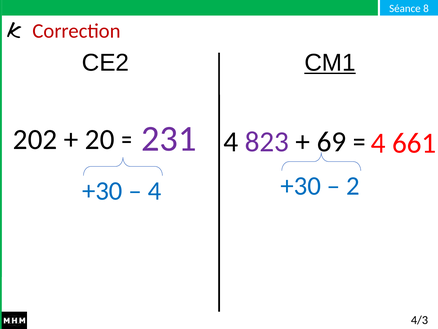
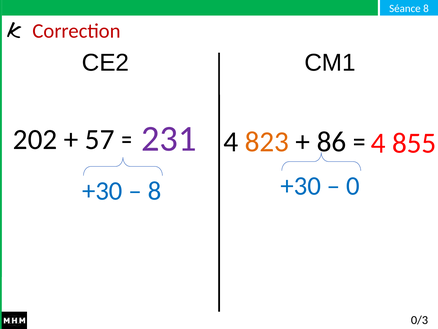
CM1 underline: present -> none
20: 20 -> 57
823 colour: purple -> orange
69: 69 -> 86
661: 661 -> 855
2: 2 -> 0
4 at (155, 191): 4 -> 8
4/3: 4/3 -> 0/3
